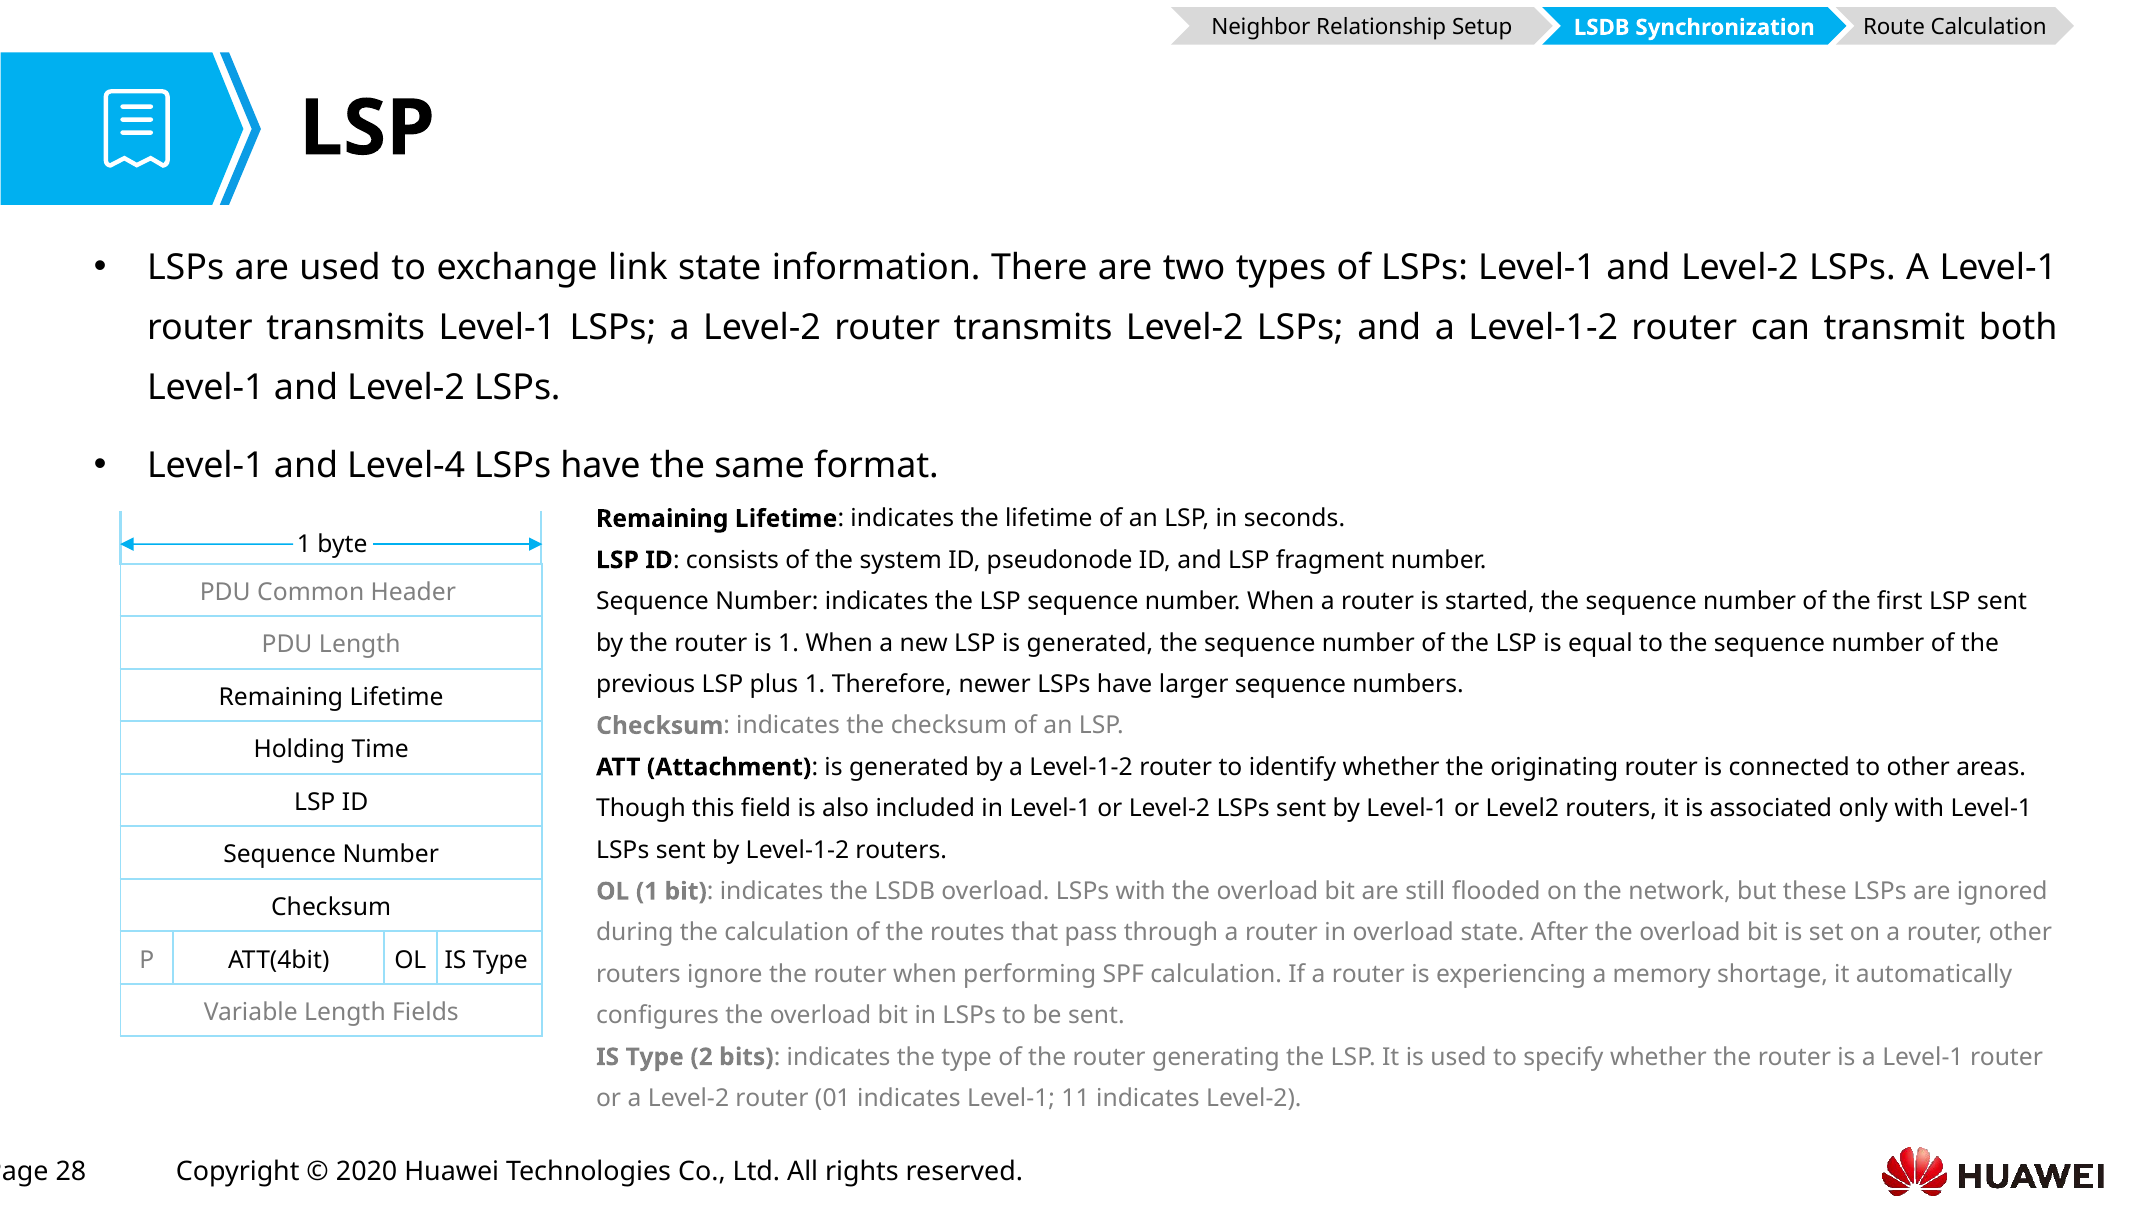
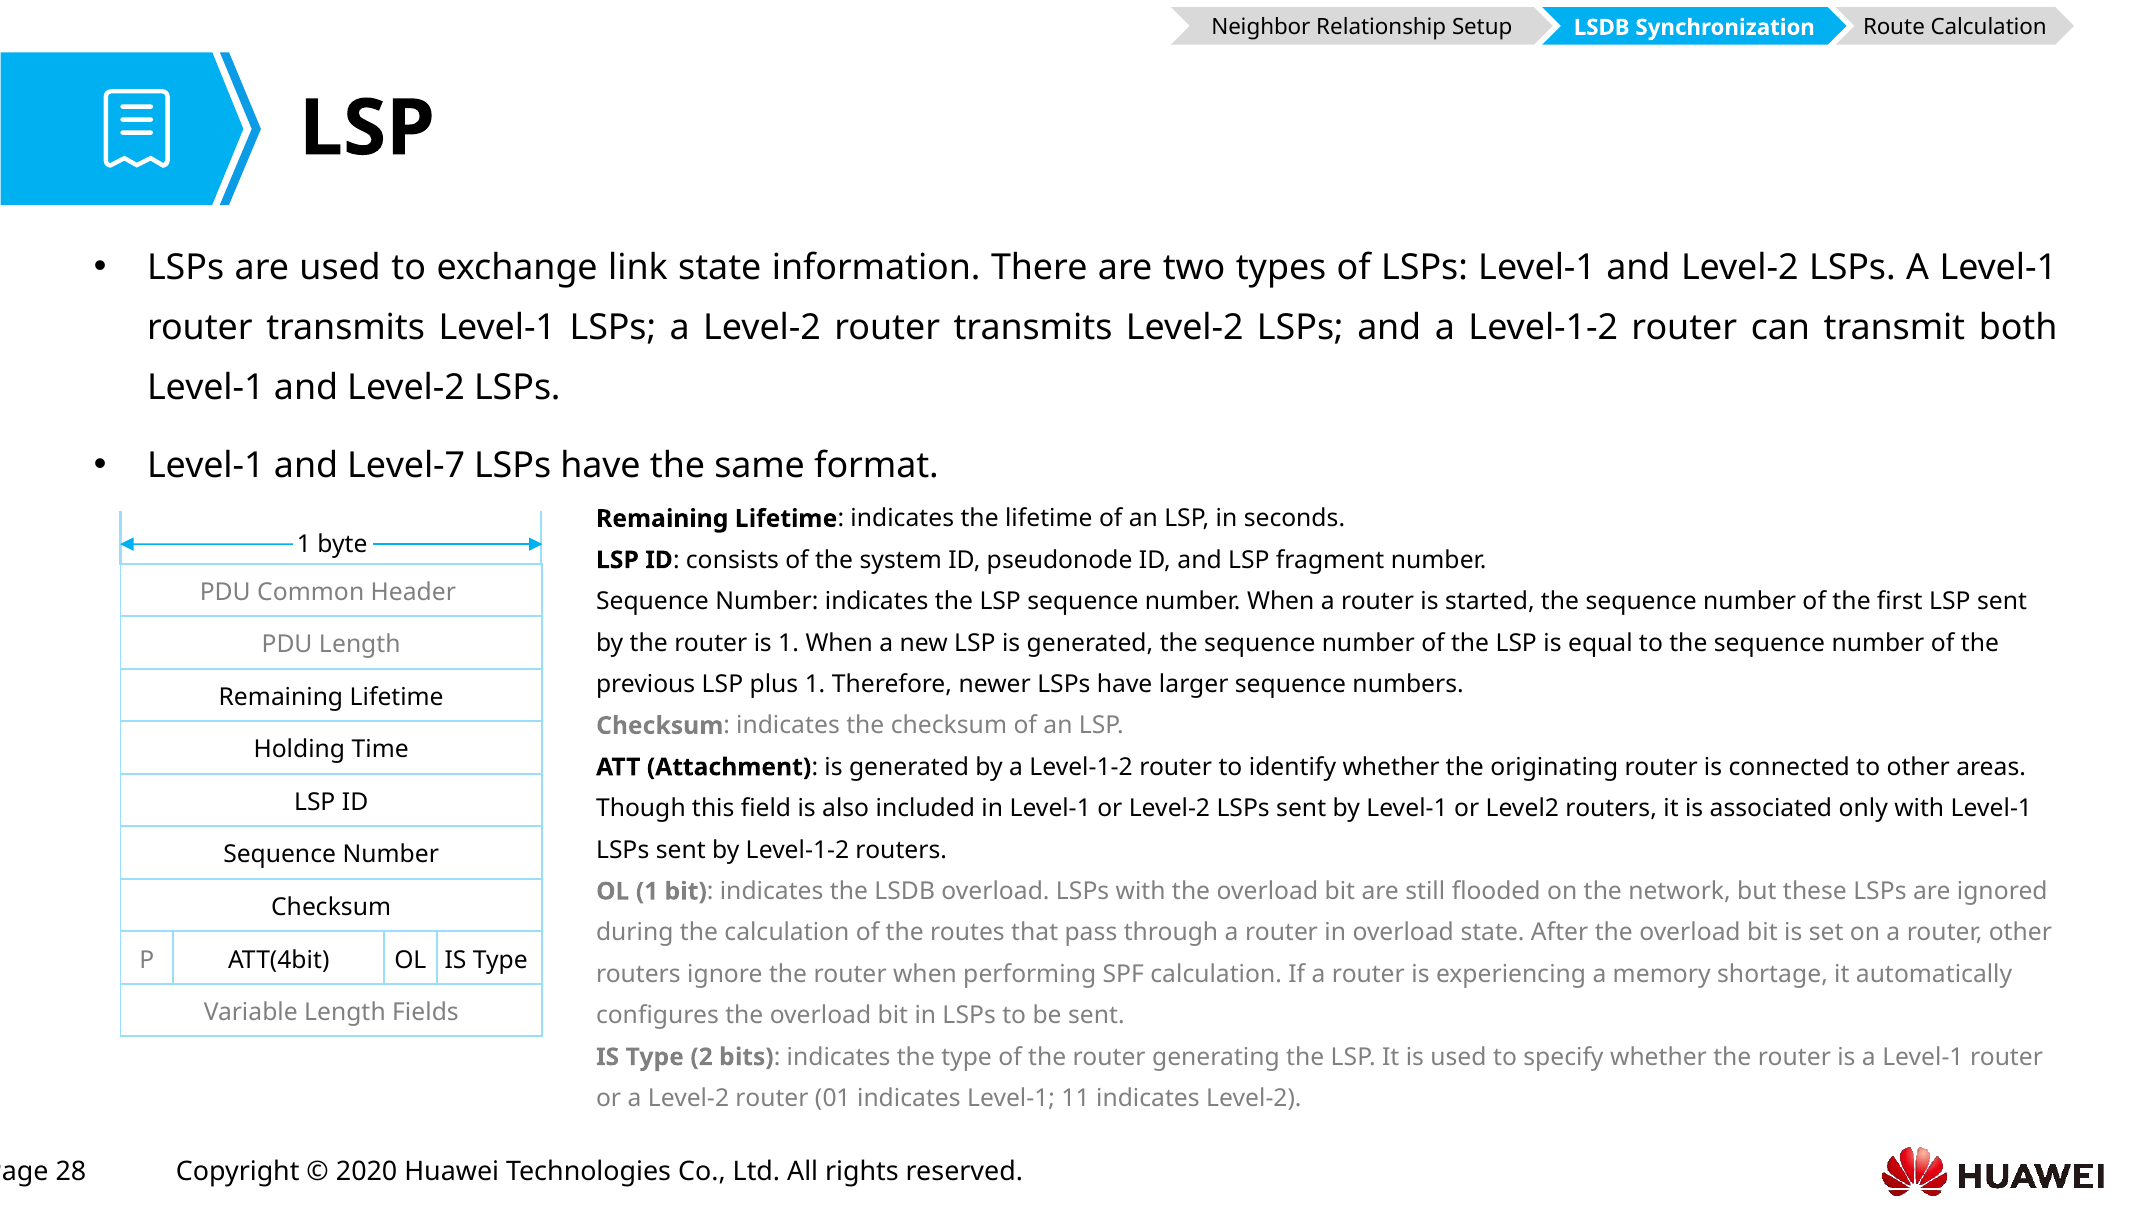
Level-4: Level-4 -> Level-7
